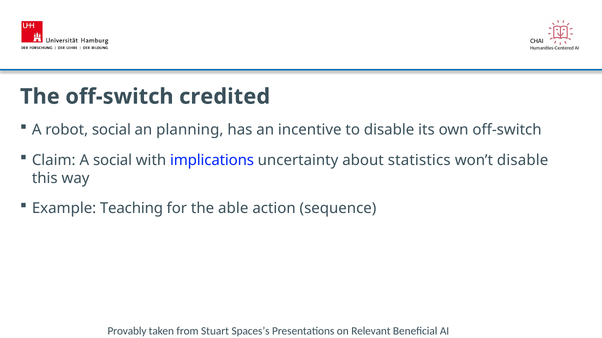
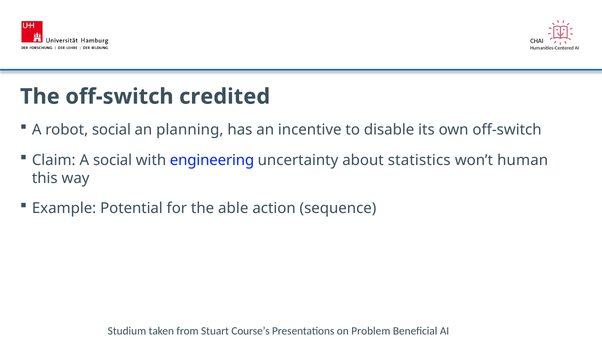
implications: implications -> engineering
won’t disable: disable -> human
Teaching: Teaching -> Potential
Provably: Provably -> Studium
Spaces’s: Spaces’s -> Course’s
Relevant: Relevant -> Problem
